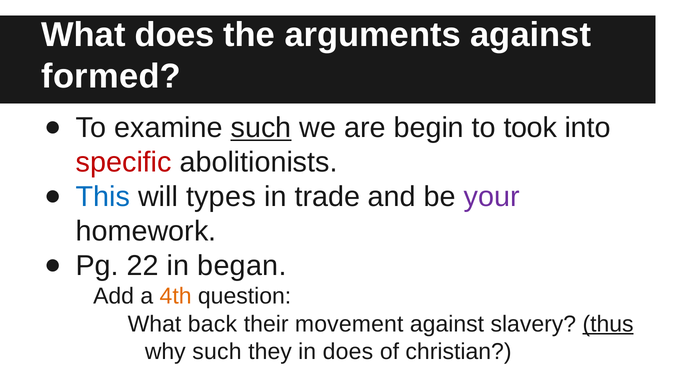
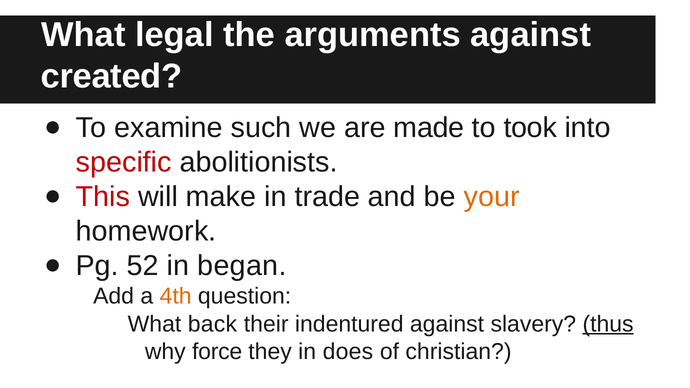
What does: does -> legal
formed: formed -> created
such at (261, 128) underline: present -> none
begin: begin -> made
This colour: blue -> red
types: types -> make
your colour: purple -> orange
22: 22 -> 52
movement: movement -> indentured
why such: such -> force
